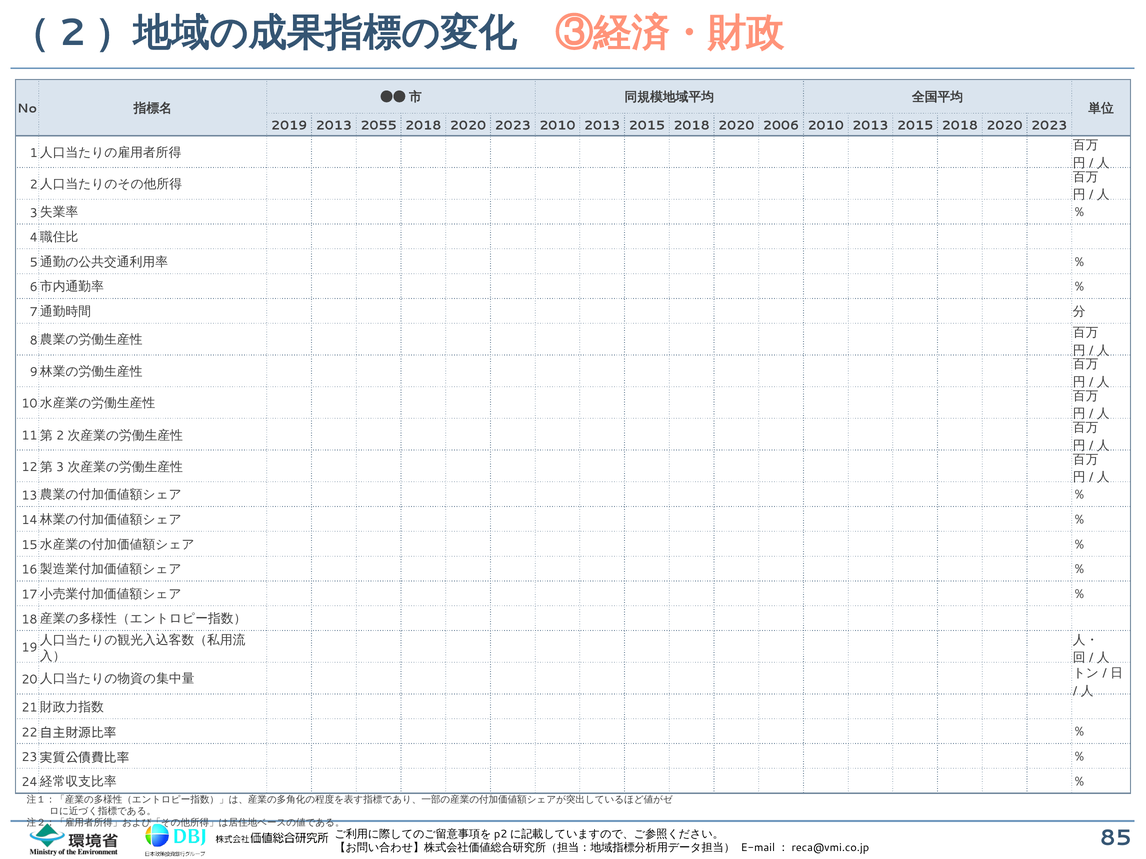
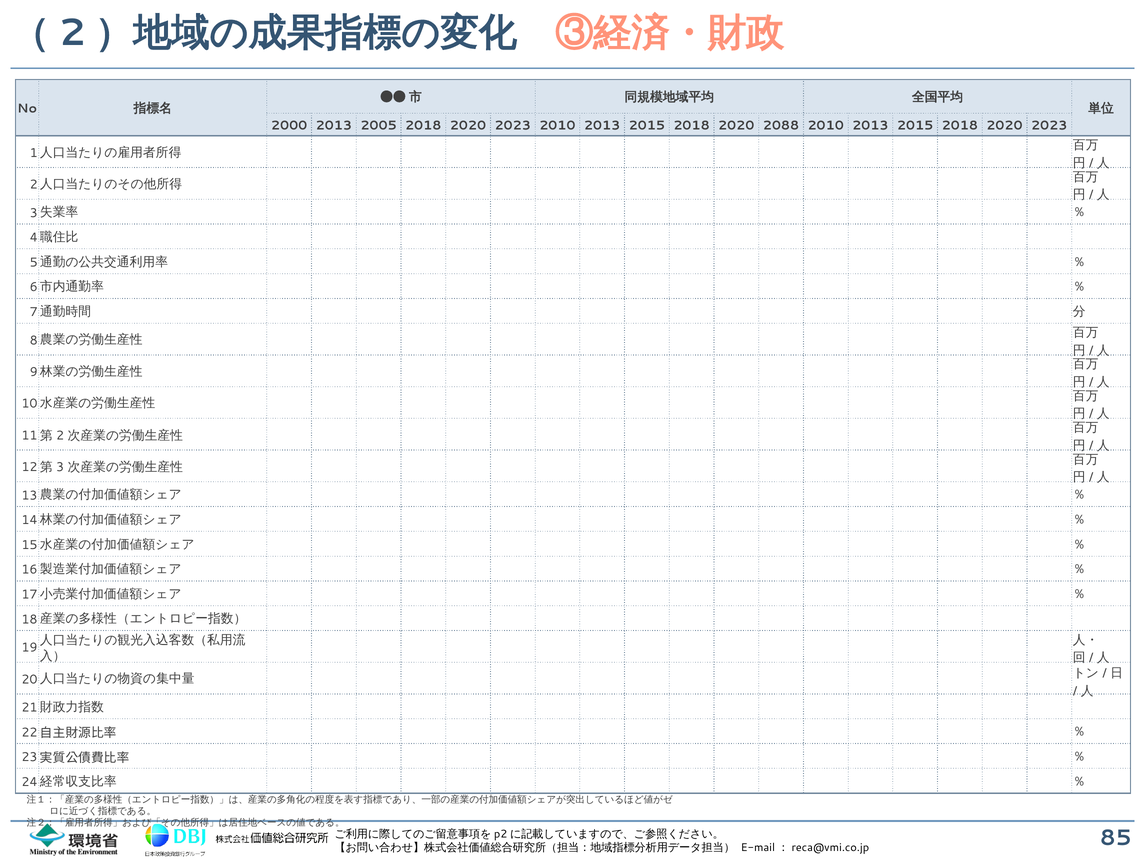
2019: 2019 -> 2000
2055: 2055 -> 2005
2006: 2006 -> 2088
